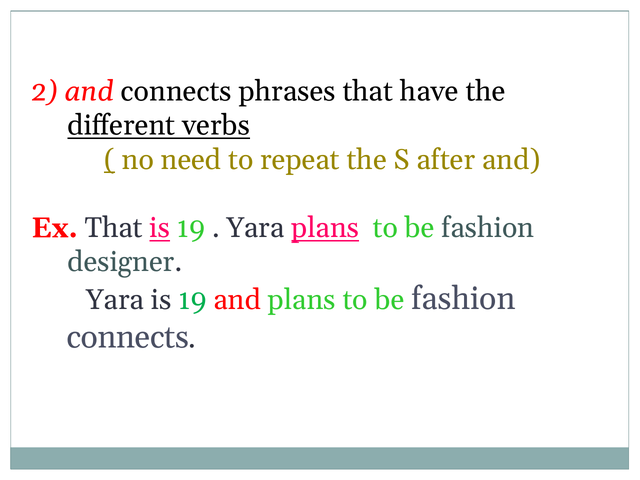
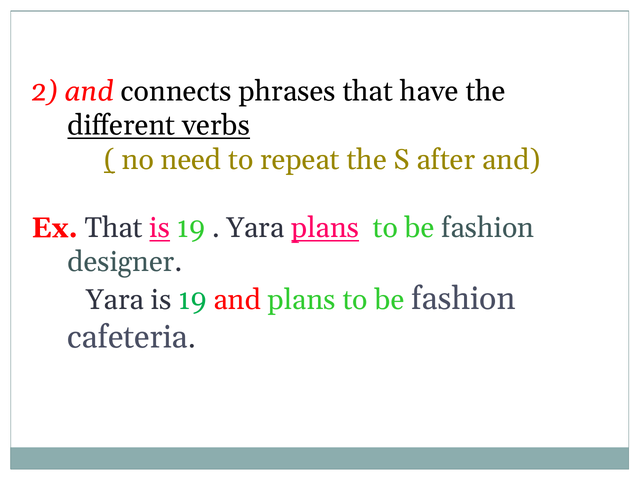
connects at (128, 337): connects -> cafeteria
